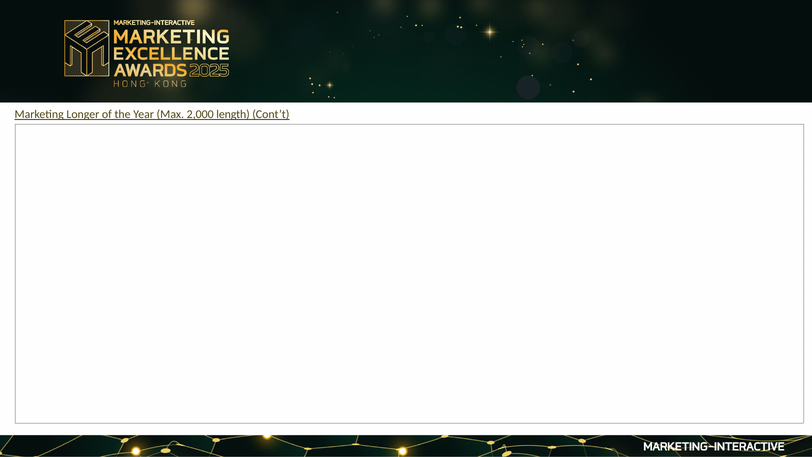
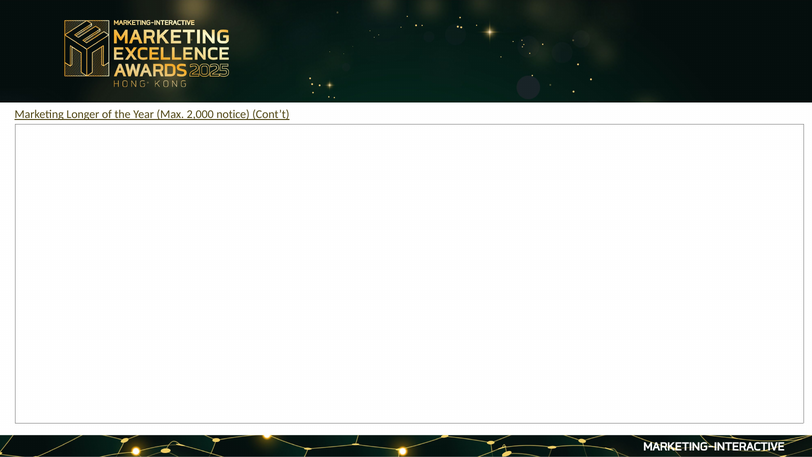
length: length -> notice
